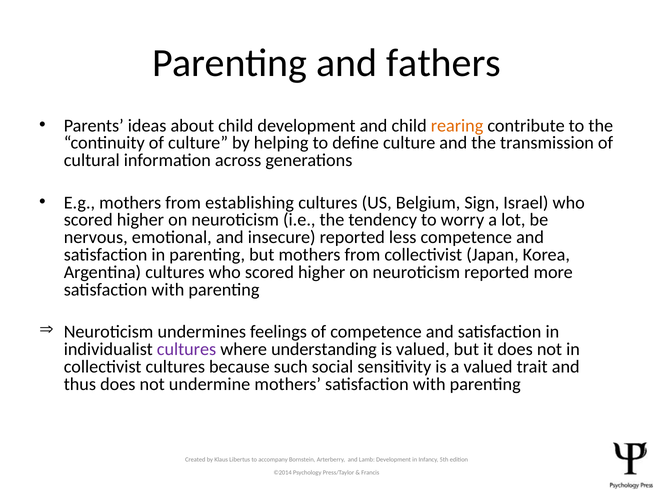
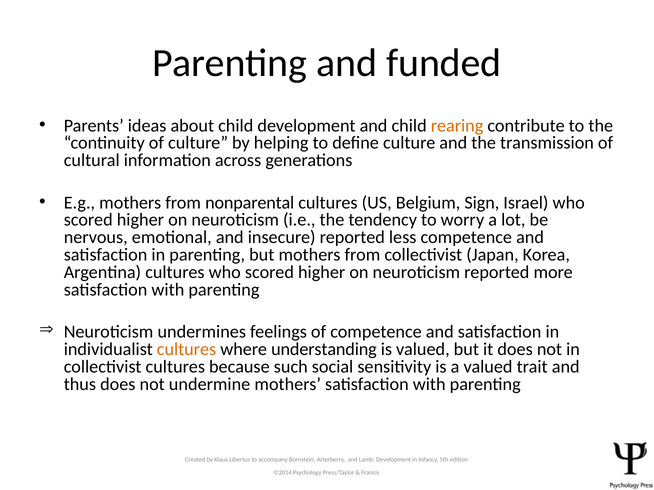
fathers: fathers -> funded
establishing: establishing -> nonparental
cultures at (187, 350) colour: purple -> orange
